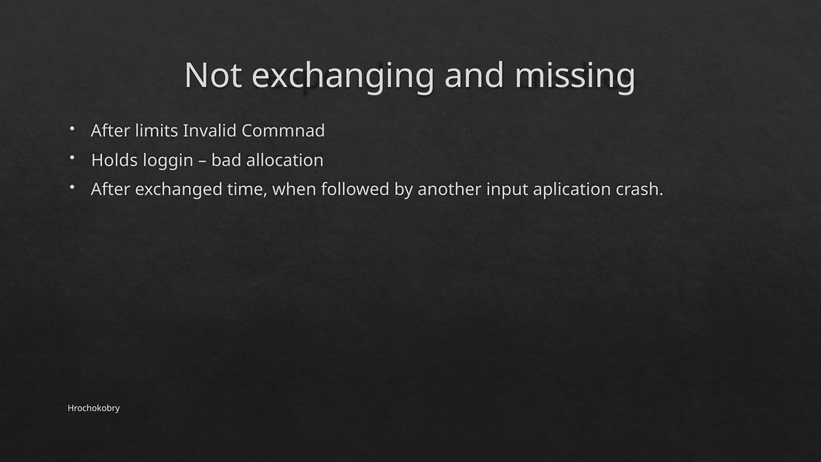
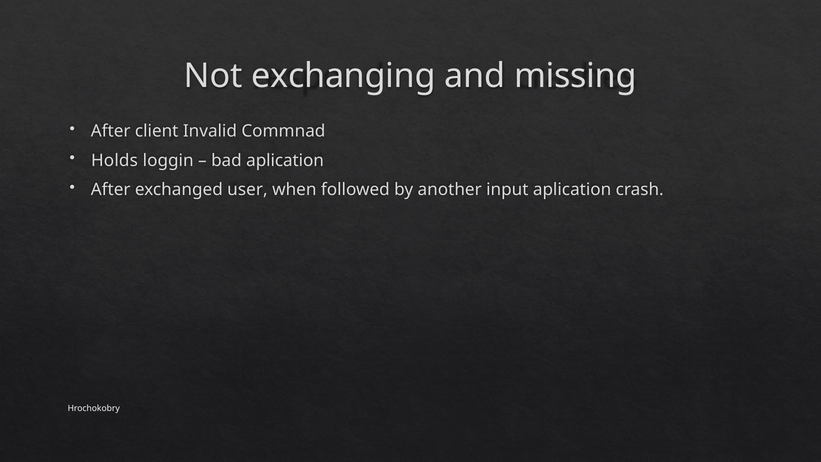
limits: limits -> client
bad allocation: allocation -> aplication
time: time -> user
